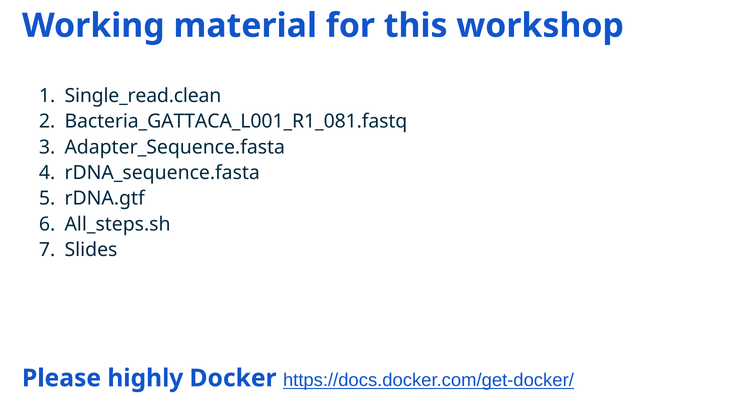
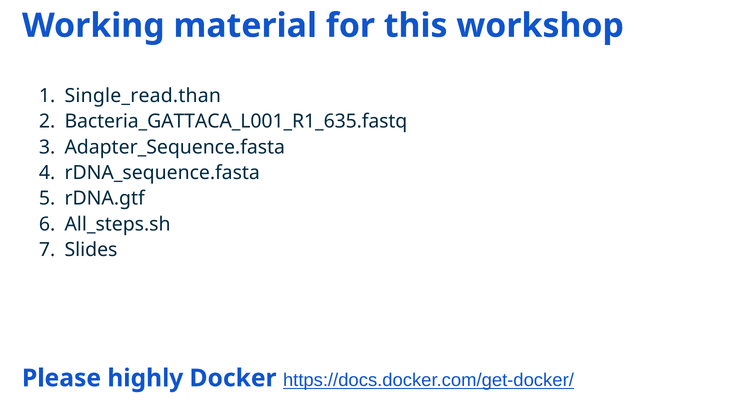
Single_read.clean: Single_read.clean -> Single_read.than
Bacteria_GATTACA_L001_R1_081.fastq: Bacteria_GATTACA_L001_R1_081.fastq -> Bacteria_GATTACA_L001_R1_635.fastq
